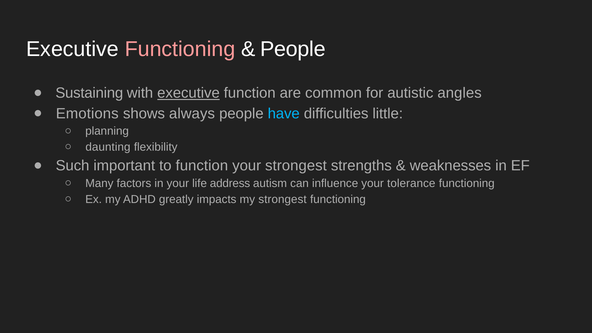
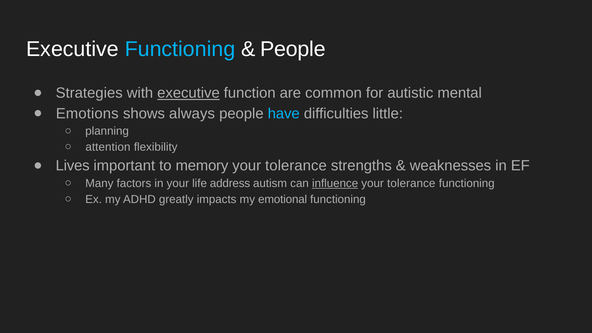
Functioning at (180, 49) colour: pink -> light blue
Sustaining: Sustaining -> Strategies
angles: angles -> mental
daunting: daunting -> attention
Such: Such -> Lives
to function: function -> memory
strongest at (296, 166): strongest -> tolerance
influence underline: none -> present
my strongest: strongest -> emotional
